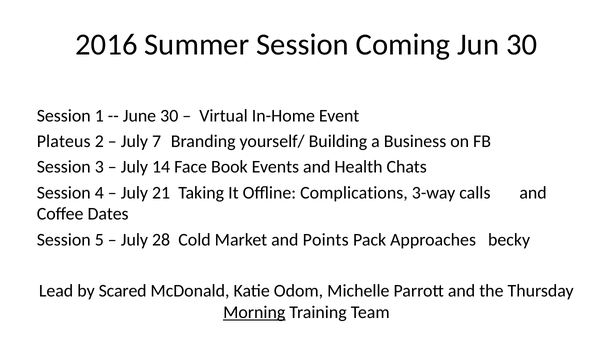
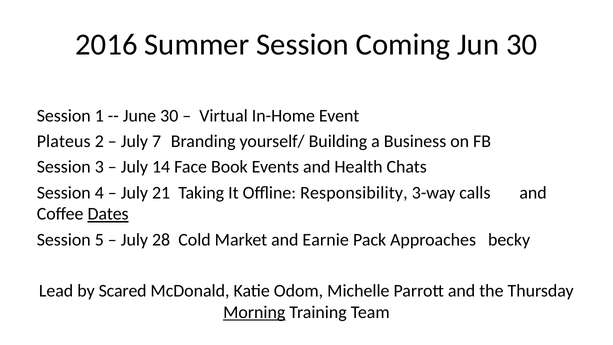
Complications: Complications -> Responsibility
Dates underline: none -> present
Points: Points -> Earnie
